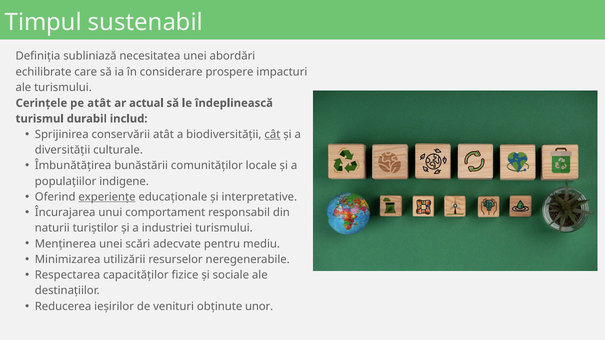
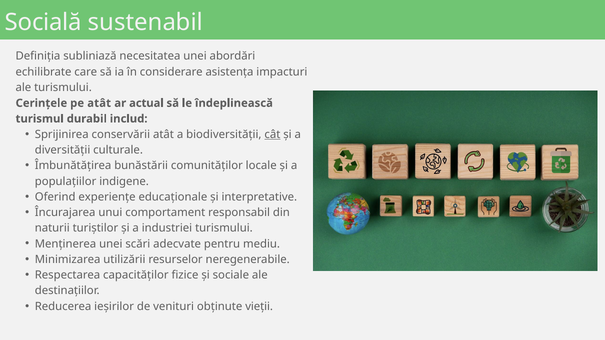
Timpul: Timpul -> Socială
prospere: prospere -> asistența
experiențe underline: present -> none
unor: unor -> vieții
